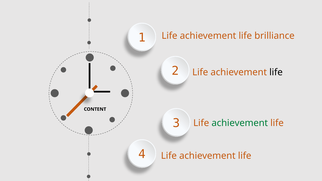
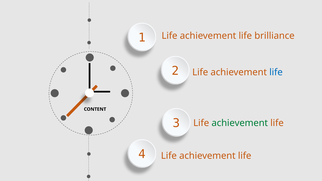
life at (276, 72) colour: black -> blue
